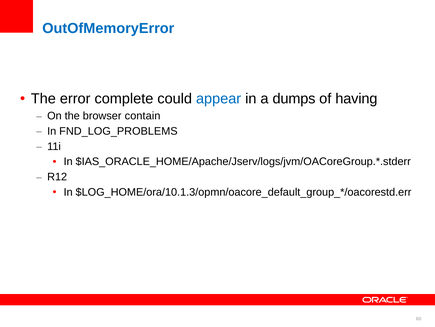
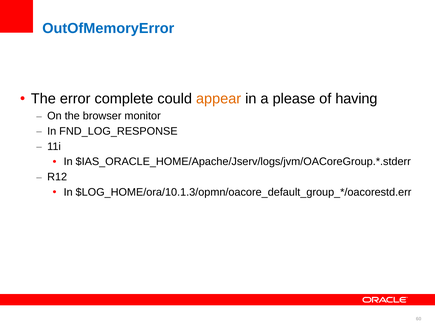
appear colour: blue -> orange
dumps: dumps -> please
contain: contain -> monitor
FND_LOG_PROBLEMS: FND_LOG_PROBLEMS -> FND_LOG_RESPONSE
